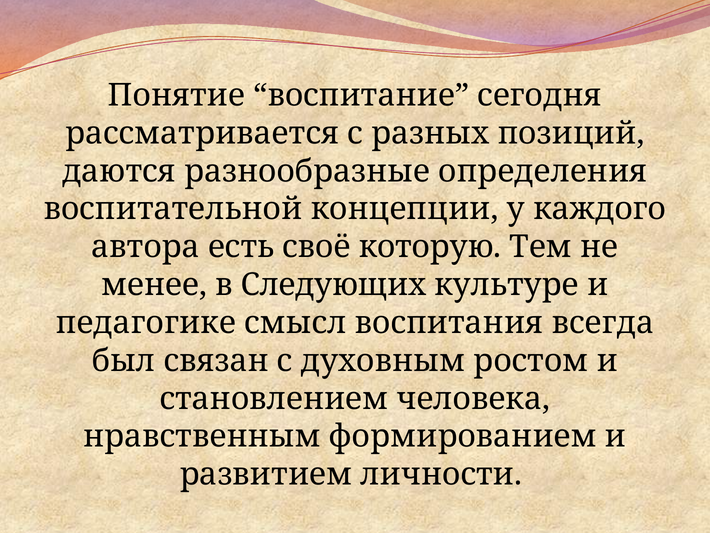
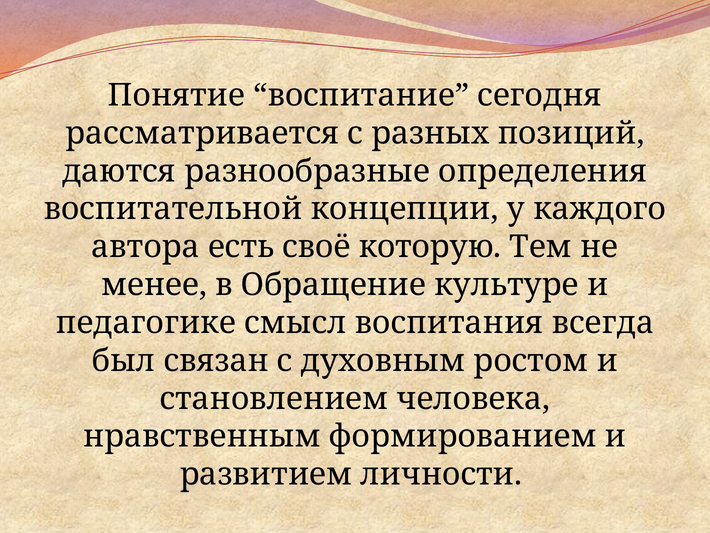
Следующих: Следующих -> Обращение
